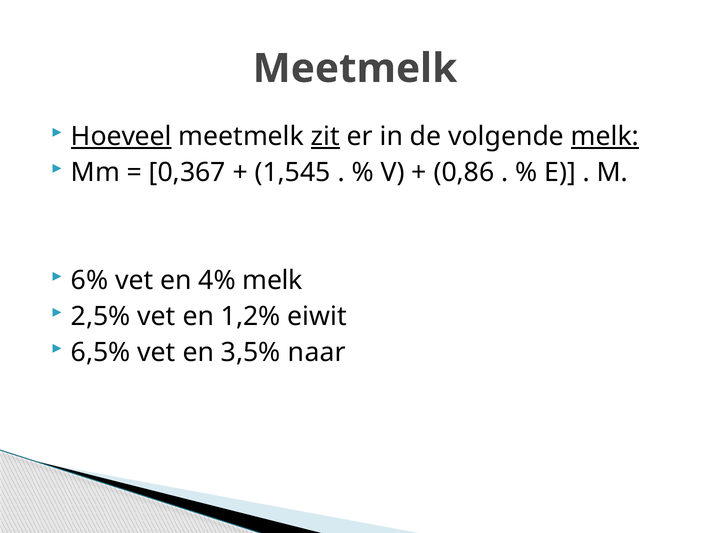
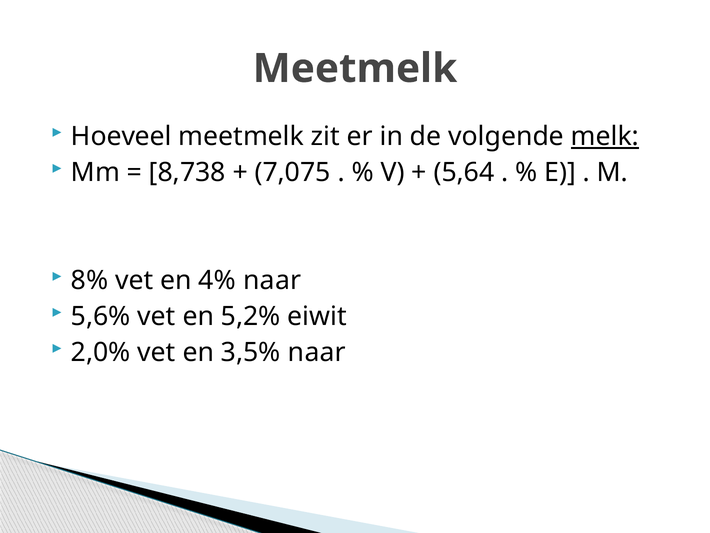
Hoeveel underline: present -> none
zit underline: present -> none
0,367: 0,367 -> 8,738
1,545: 1,545 -> 7,075
0,86: 0,86 -> 5,64
6%: 6% -> 8%
4% melk: melk -> naar
2,5%: 2,5% -> 5,6%
1,2%: 1,2% -> 5,2%
6,5%: 6,5% -> 2,0%
